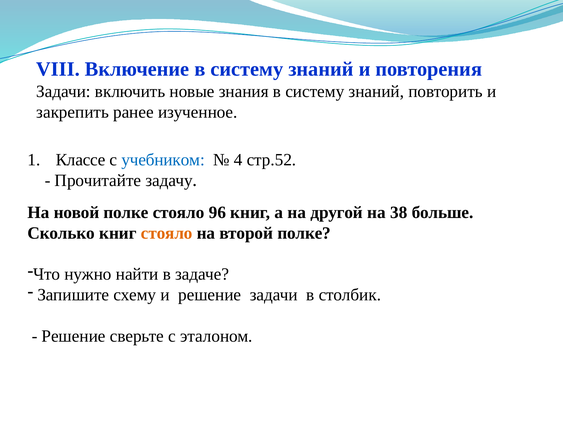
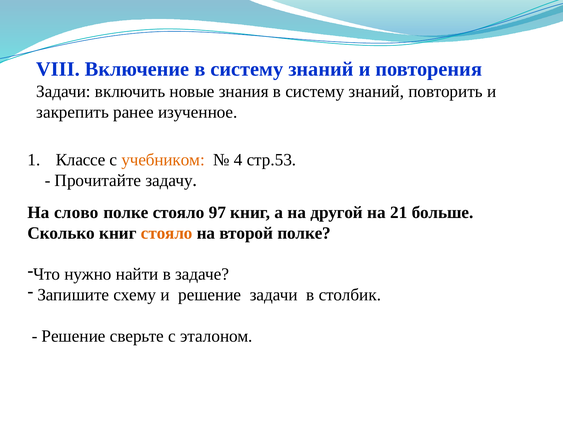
учебником colour: blue -> orange
стр.52: стр.52 -> стр.53
новой: новой -> слово
96: 96 -> 97
38: 38 -> 21
